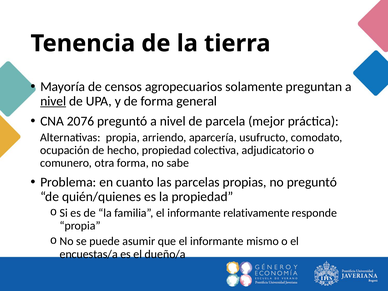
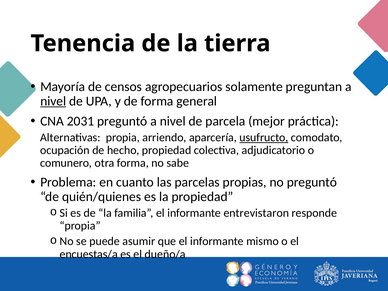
2076: 2076 -> 2031
usufructo underline: none -> present
relativamente: relativamente -> entrevistaron
